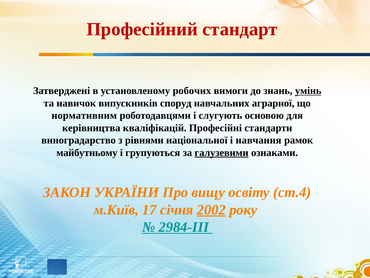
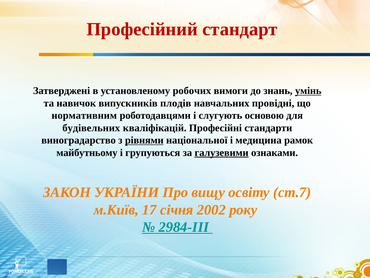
споруд: споруд -> плодів
аграрної: аграрної -> провідні
керівництва: керівництва -> будівельних
рівнями underline: none -> present
навчання: навчання -> медицина
ст.4: ст.4 -> ст.7
2002 underline: present -> none
